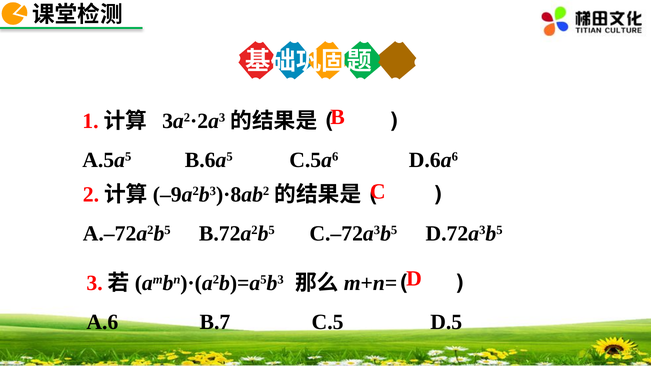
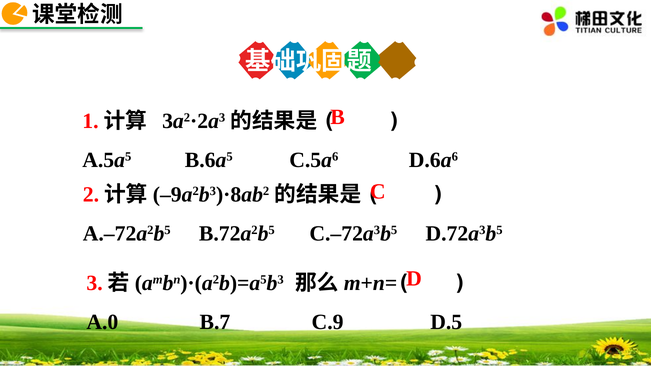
A.6: A.6 -> A.0
C.5: C.5 -> C.9
